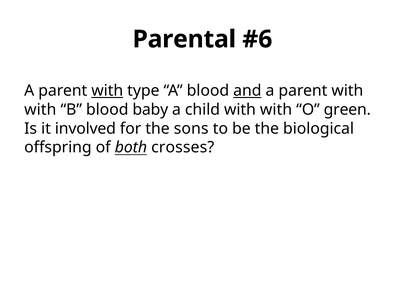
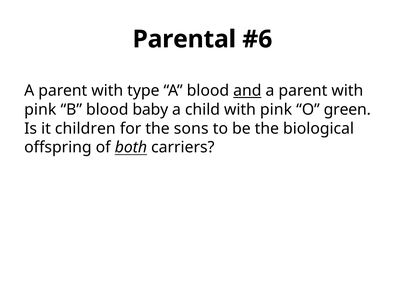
with at (107, 91) underline: present -> none
with at (40, 109): with -> pink
child with with: with -> pink
involved: involved -> children
crosses: crosses -> carriers
